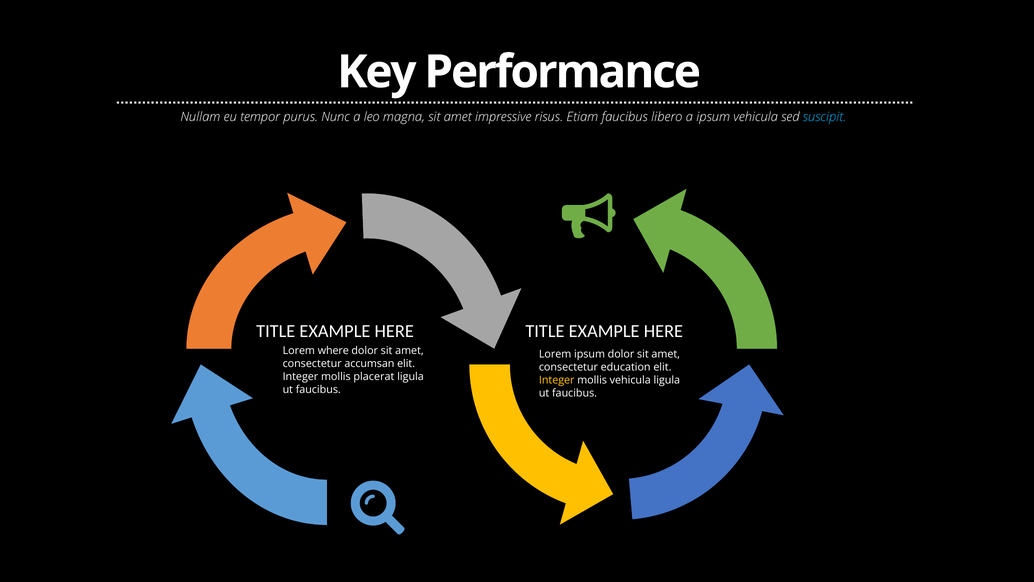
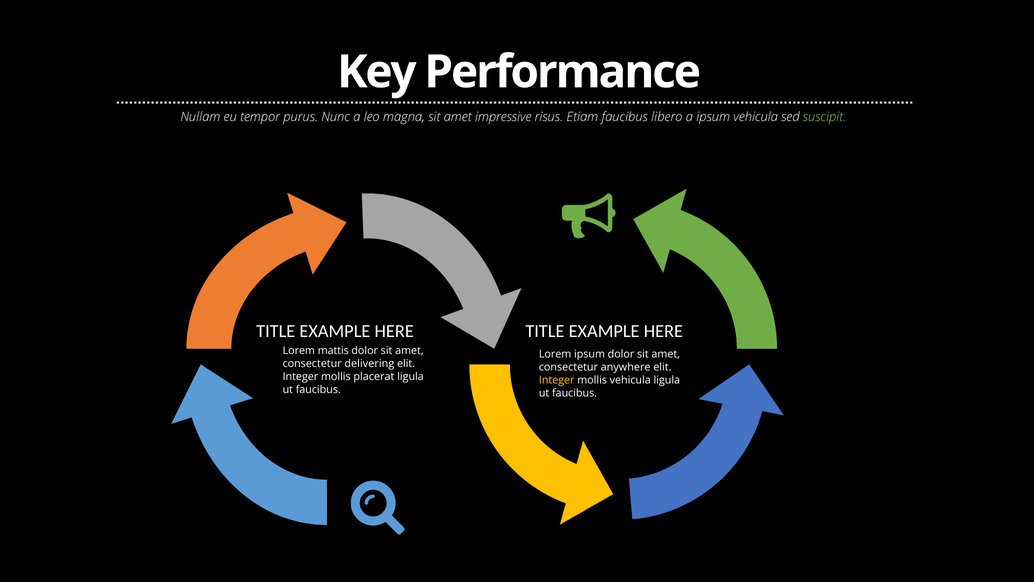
suscipit colour: light blue -> light green
where: where -> mattis
accumsan: accumsan -> delivering
education: education -> anywhere
